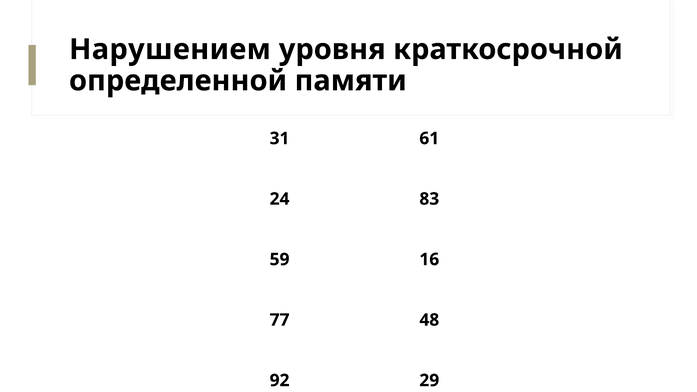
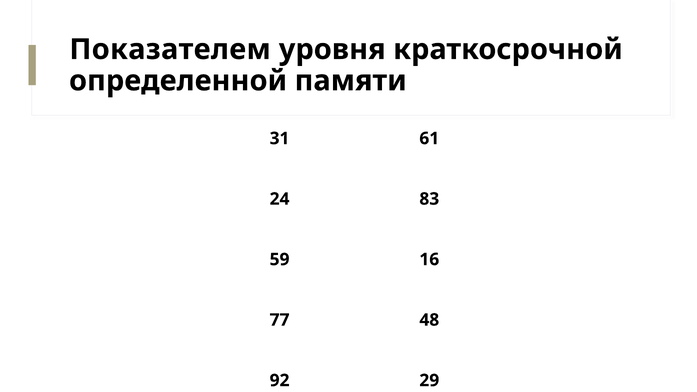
Нарушением: Нарушением -> Показателем
